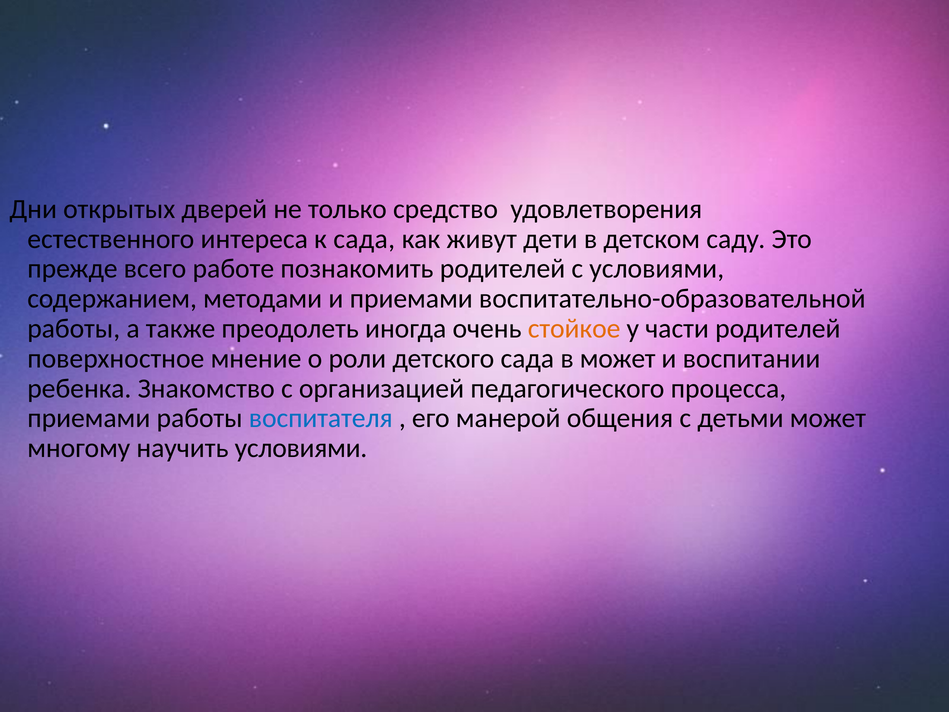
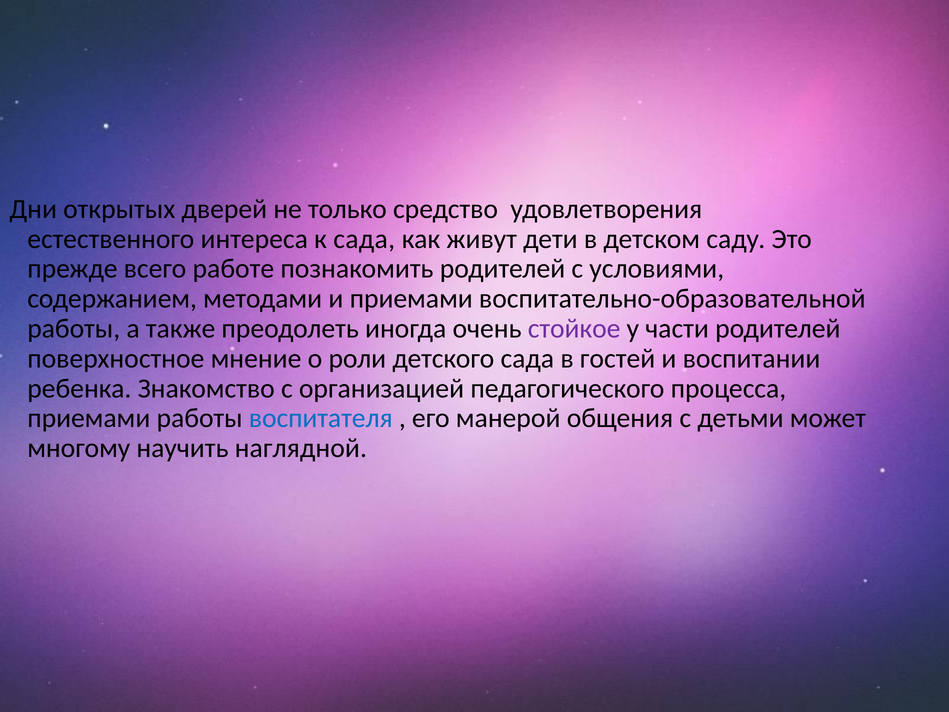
стойкое colour: orange -> purple
в может: может -> гостей
научить условиями: условиями -> наглядной
